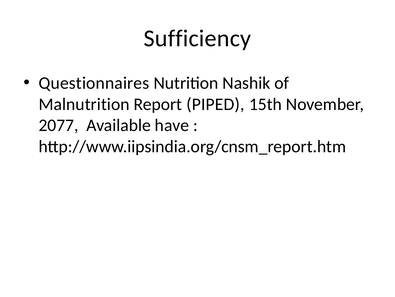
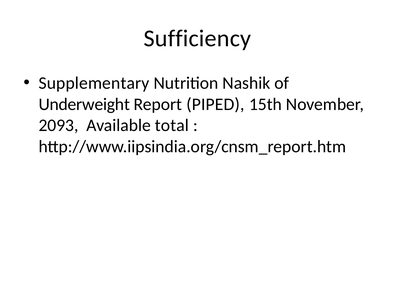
Questionnaires: Questionnaires -> Supplementary
Malnutrition: Malnutrition -> Underweight
2077: 2077 -> 2093
have: have -> total
